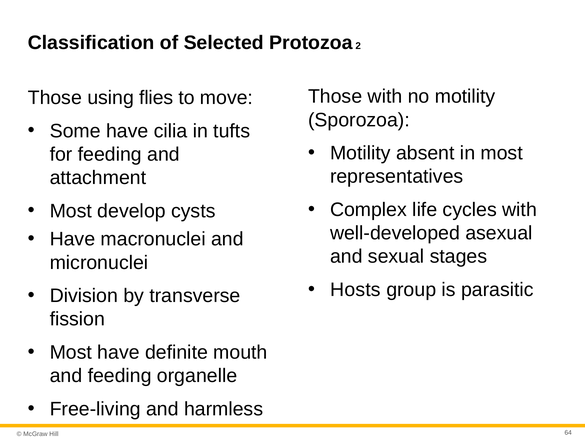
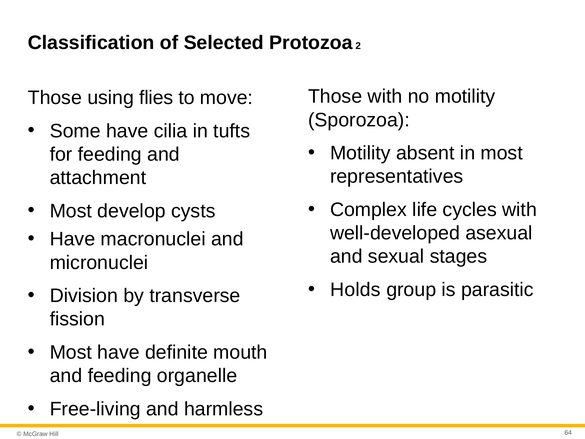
Hosts: Hosts -> Holds
